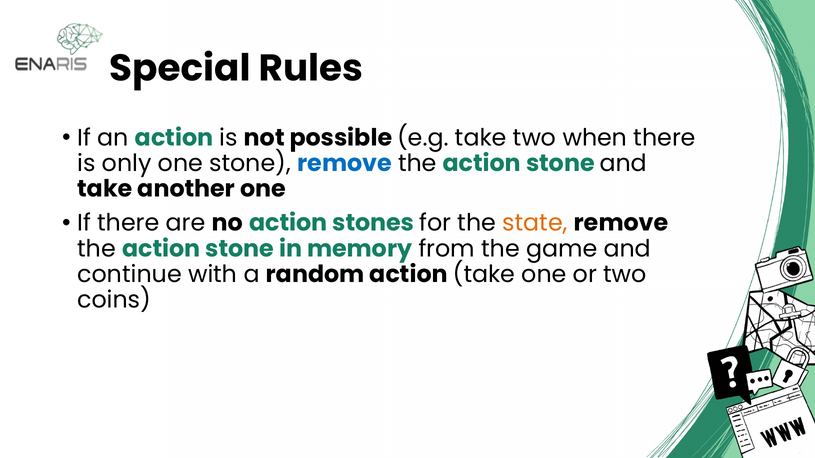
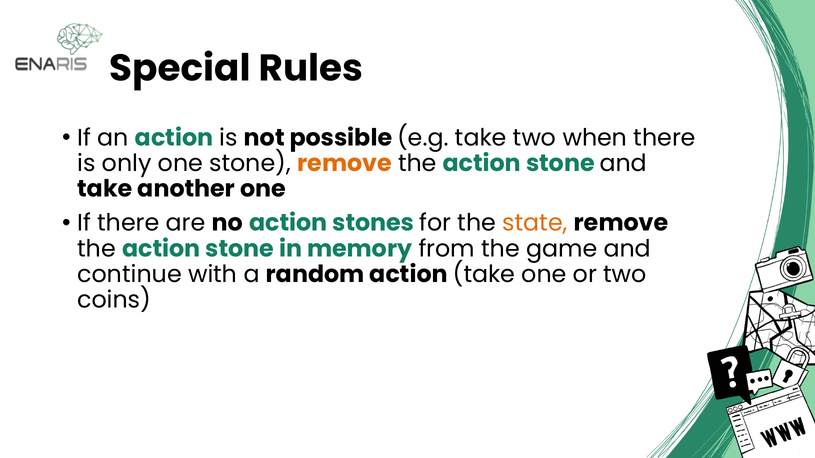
remove at (345, 163) colour: blue -> orange
